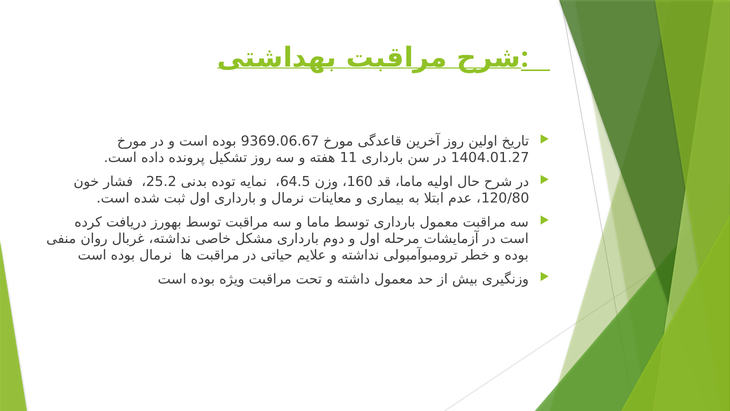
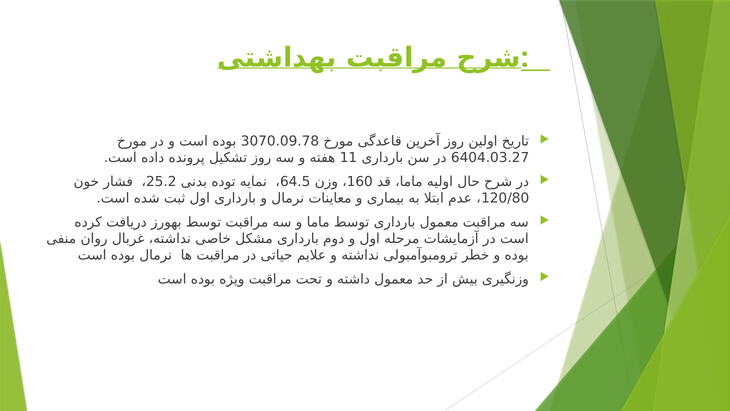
9369.06.67: 9369.06.67 -> 3070.09.78
1404.01.27: 1404.01.27 -> 6404.03.27
